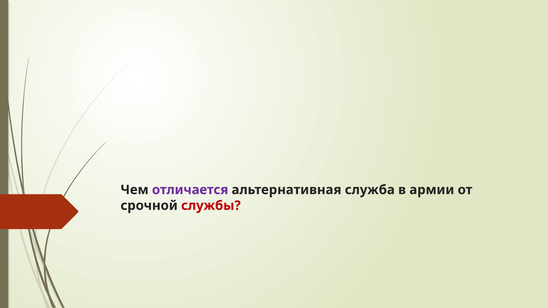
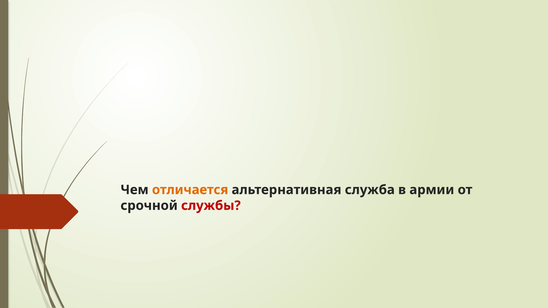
отличается colour: purple -> orange
